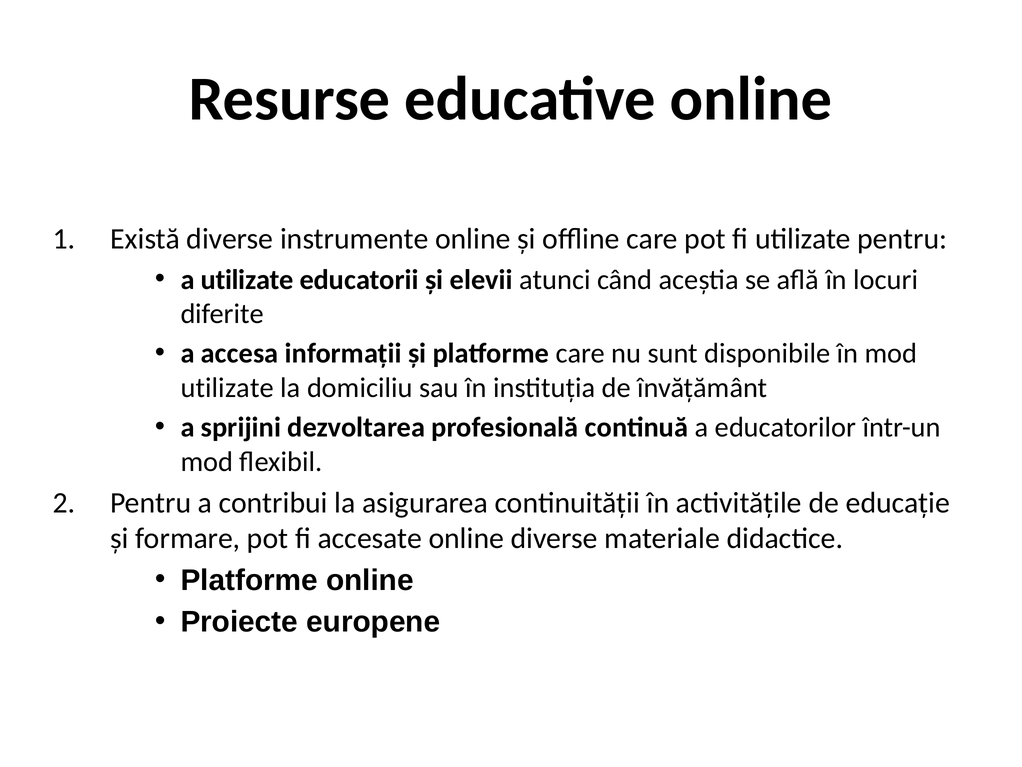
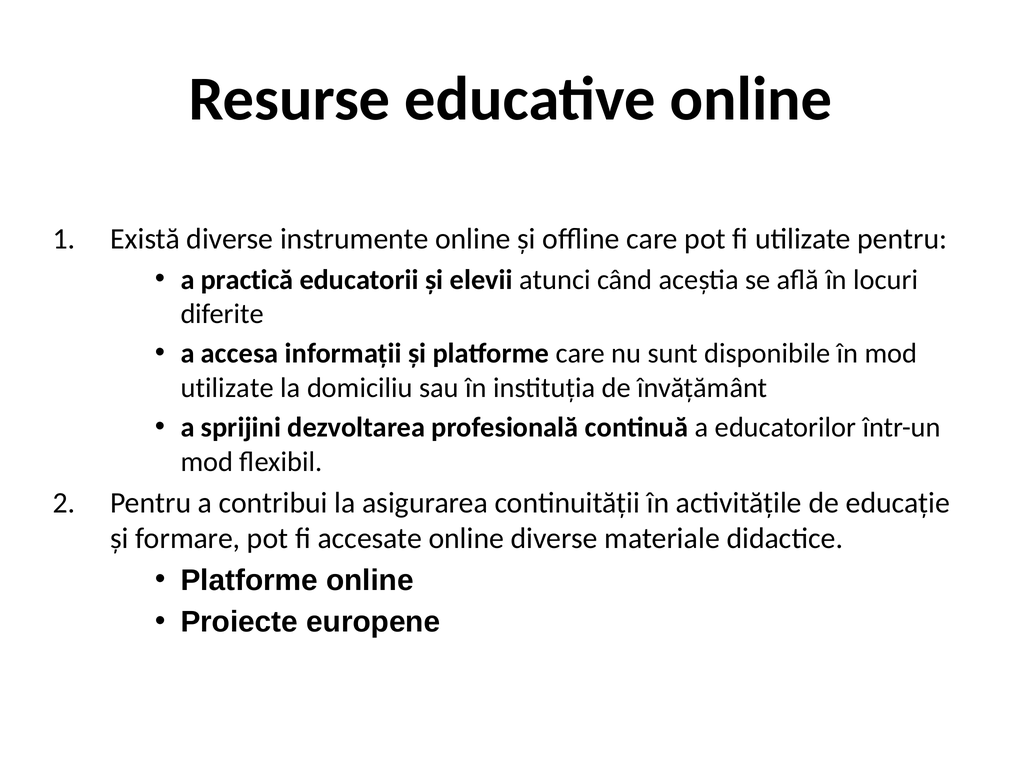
a utilizate: utilizate -> practică
